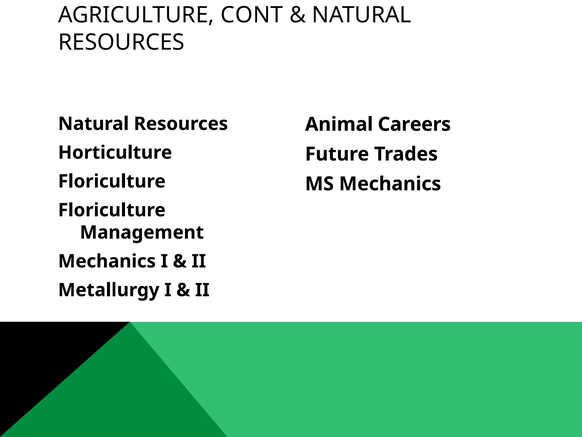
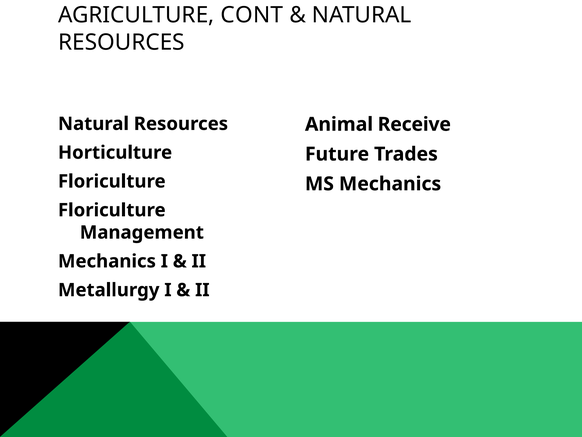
Careers: Careers -> Receive
